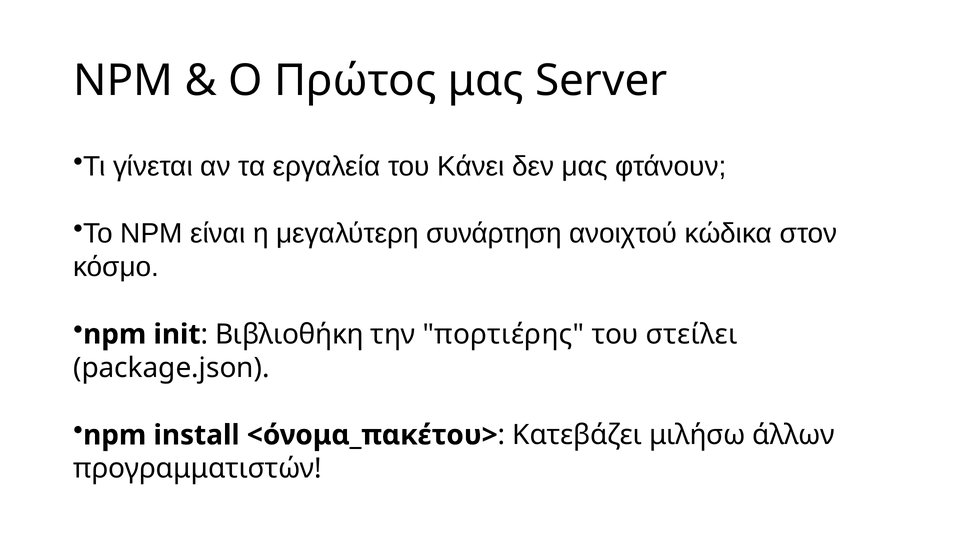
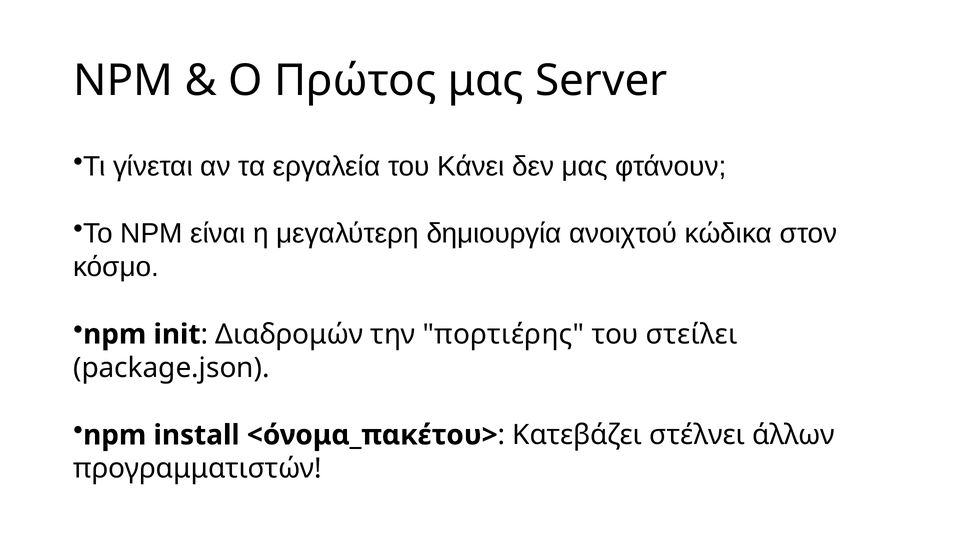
συνάρτηση: συνάρτηση -> δημιουργία
Βιβλιοθήκη: Βιβλιοθήκη -> Διαδρομών
μιλήσω: μιλήσω -> στέλνει
